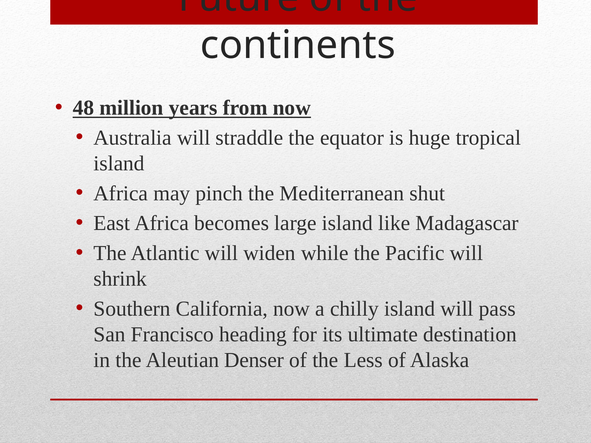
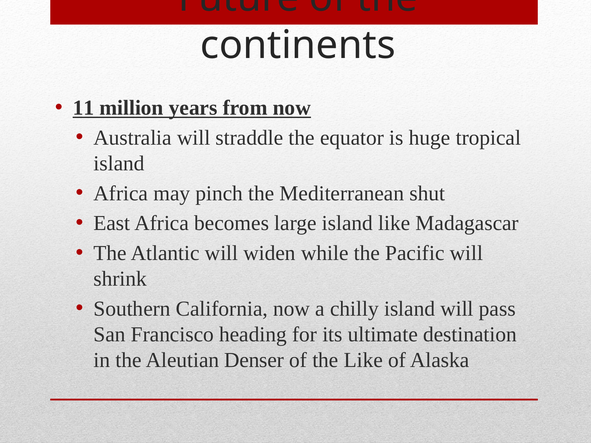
48: 48 -> 11
the Less: Less -> Like
